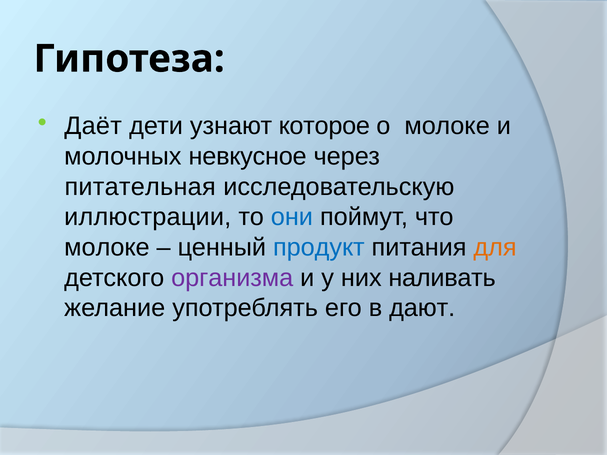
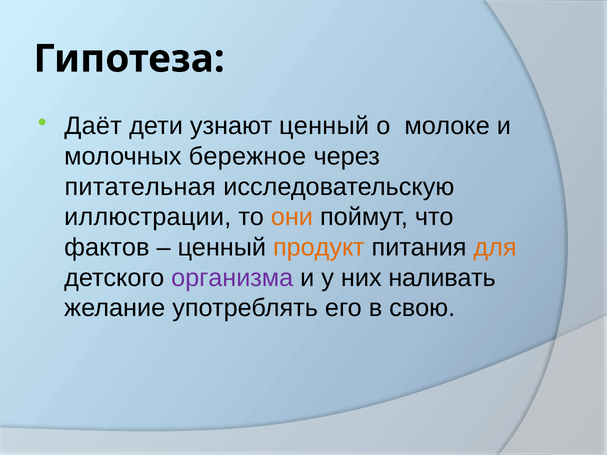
узнают которое: которое -> ценный
невкусное: невкусное -> бережное
они colour: blue -> orange
молоке at (107, 248): молоке -> фактов
продукт colour: blue -> orange
дают: дают -> свою
